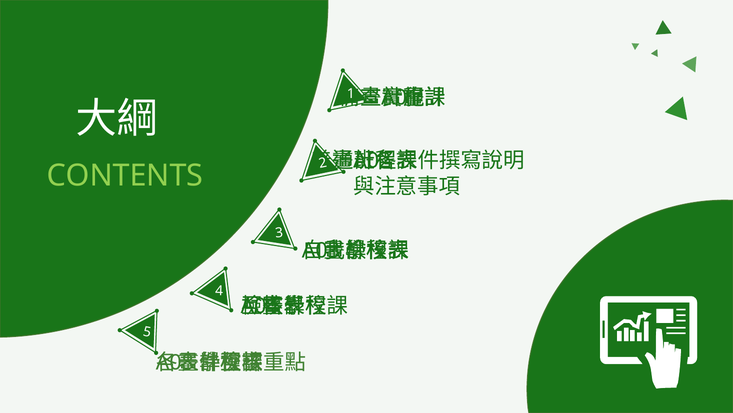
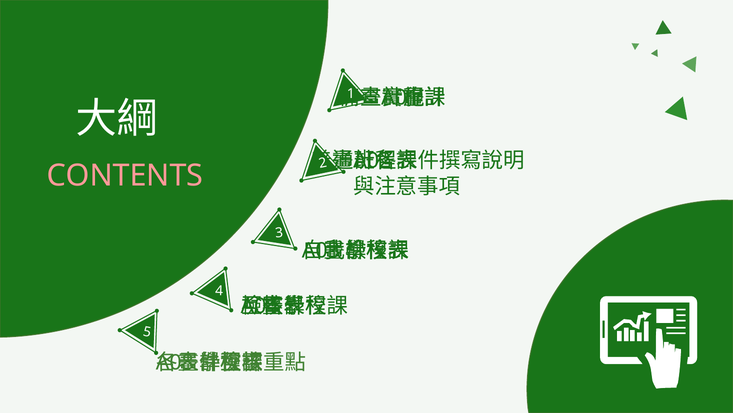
CONTENTS colour: light green -> pink
